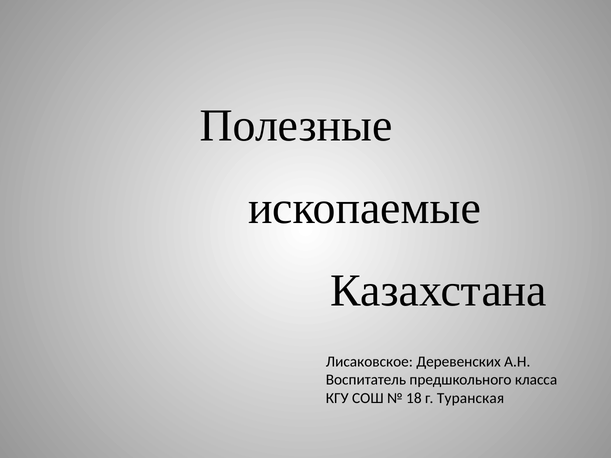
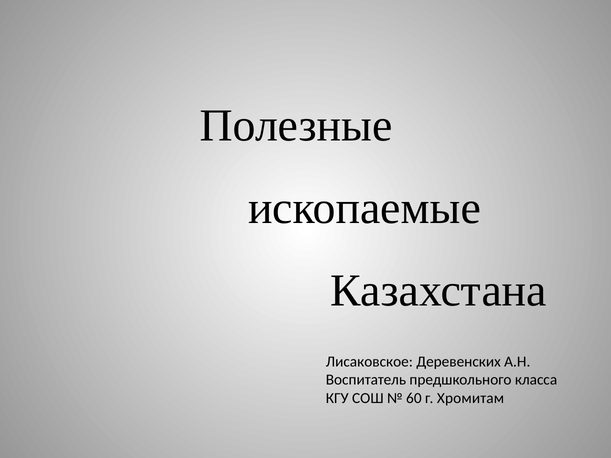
18: 18 -> 60
Туранская: Туранская -> Хромитам
